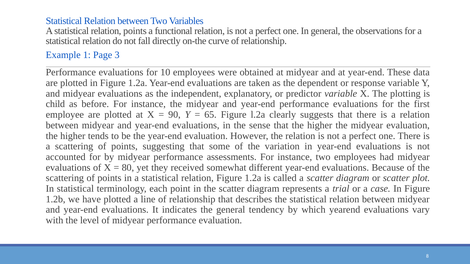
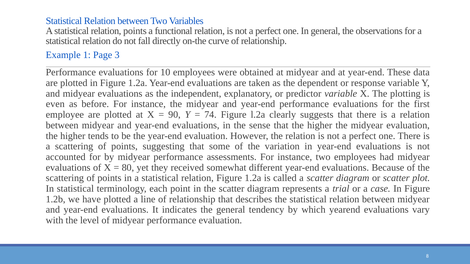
child: child -> even
65: 65 -> 74
